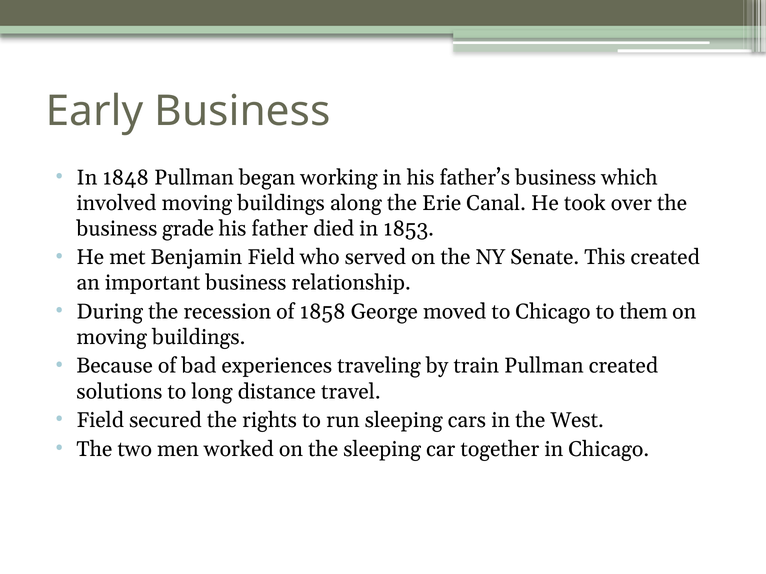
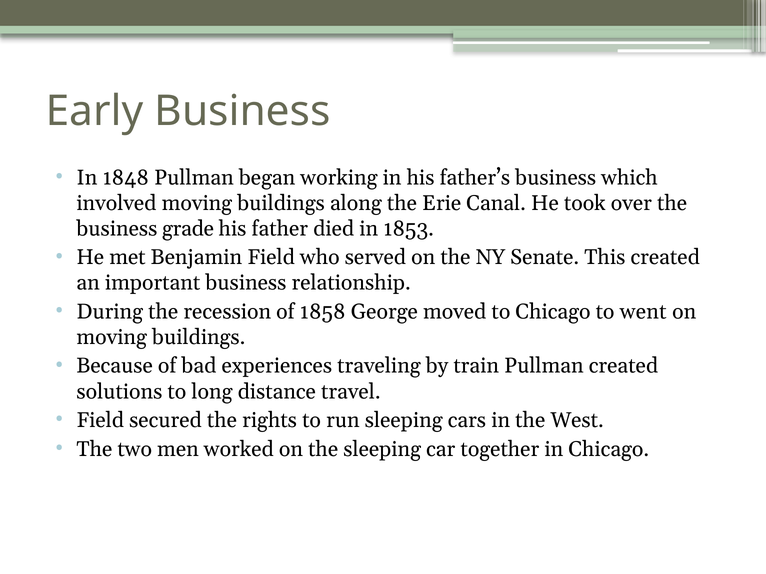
them: them -> went
